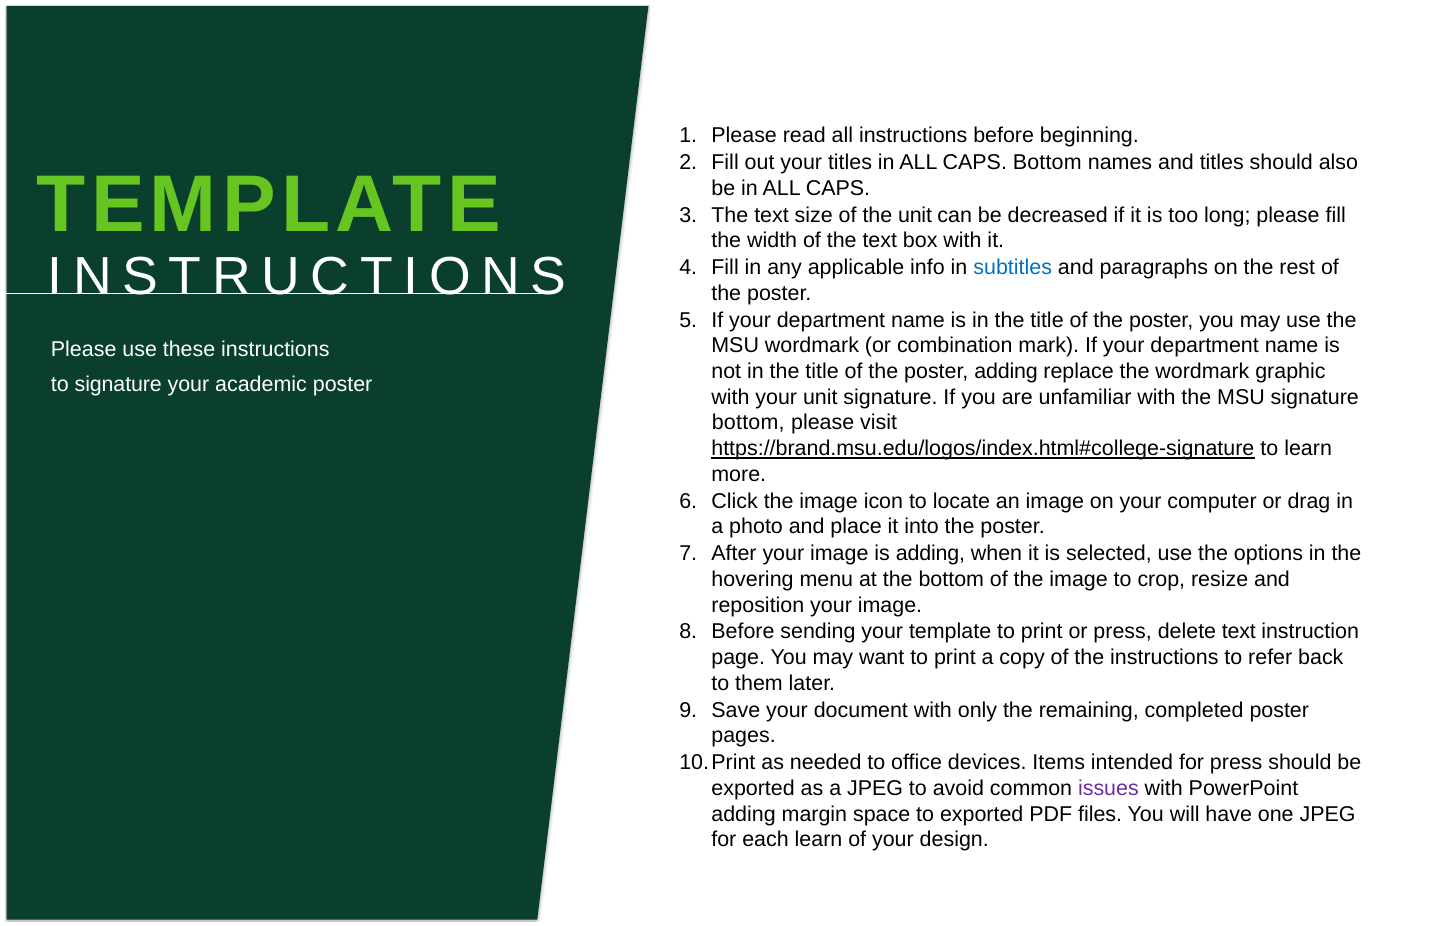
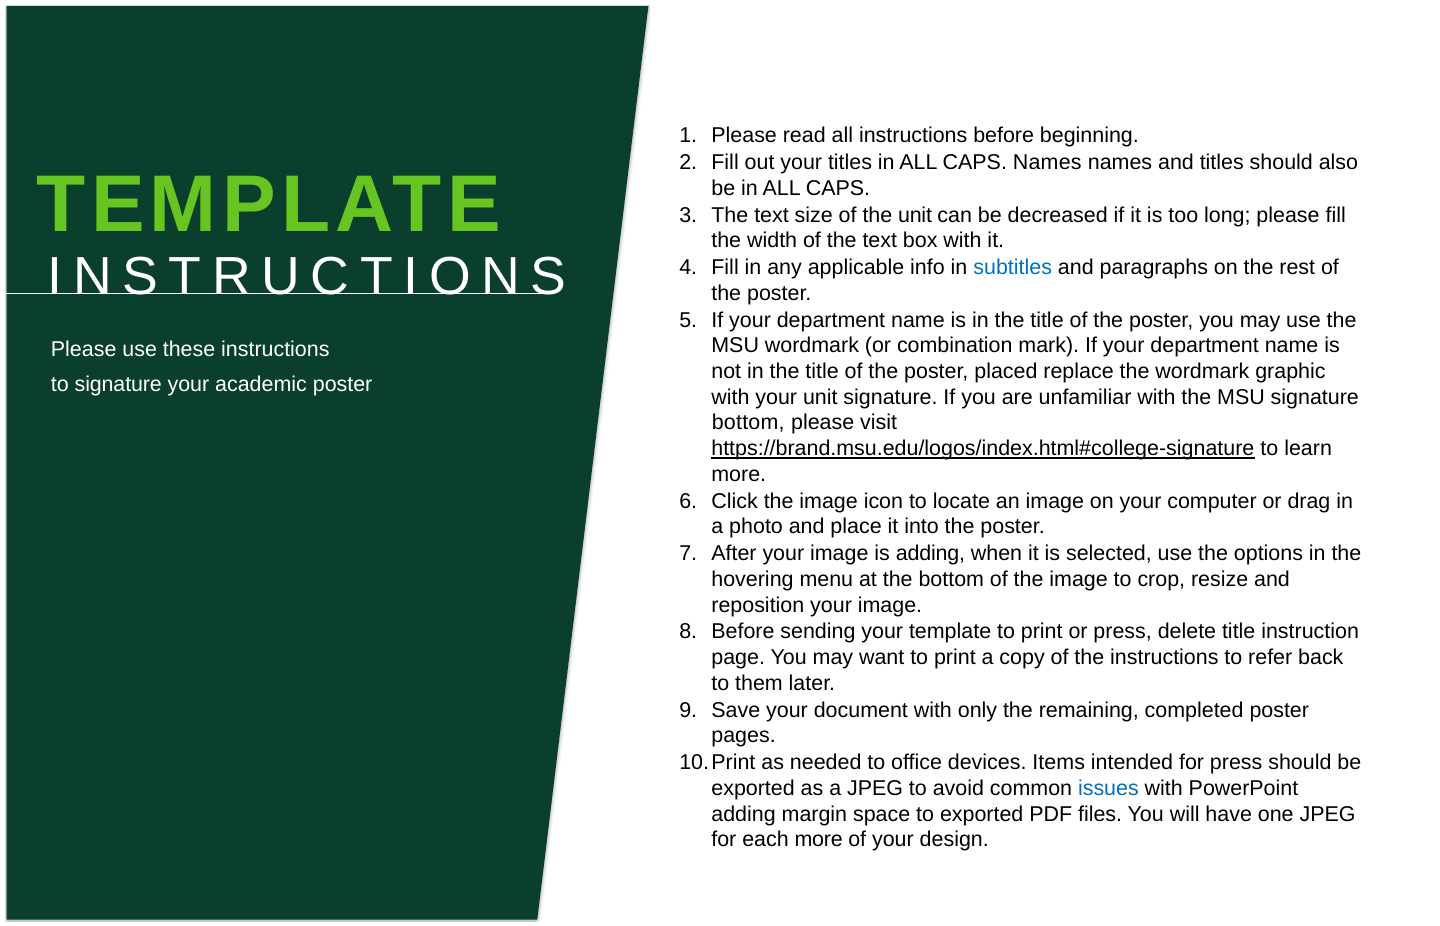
CAPS Bottom: Bottom -> Names
poster adding: adding -> placed
delete text: text -> title
issues colour: purple -> blue
each learn: learn -> more
